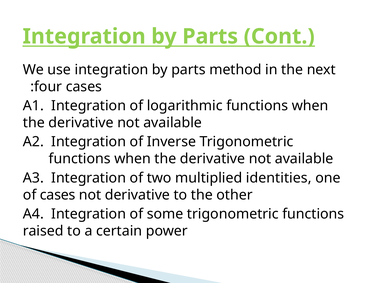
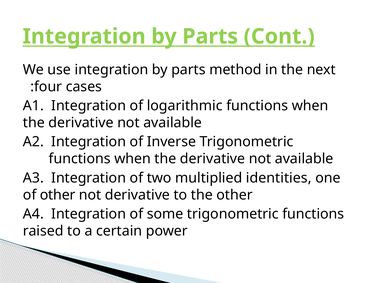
of cases: cases -> other
